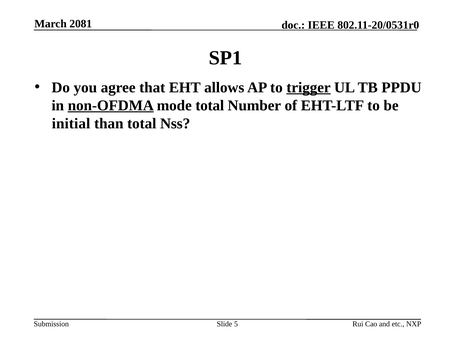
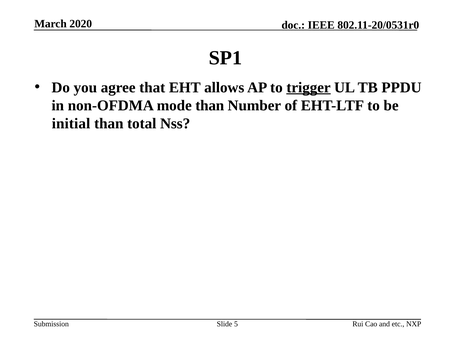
2081: 2081 -> 2020
non-OFDMA underline: present -> none
mode total: total -> than
